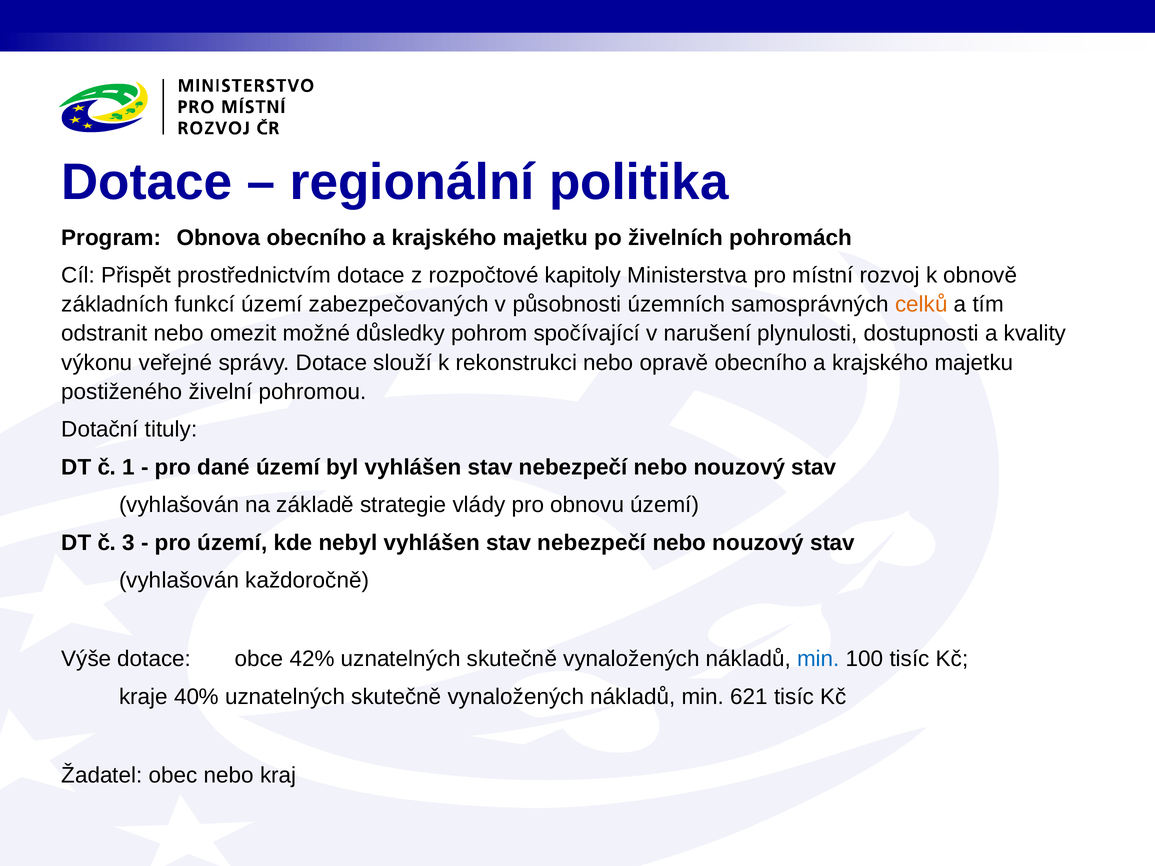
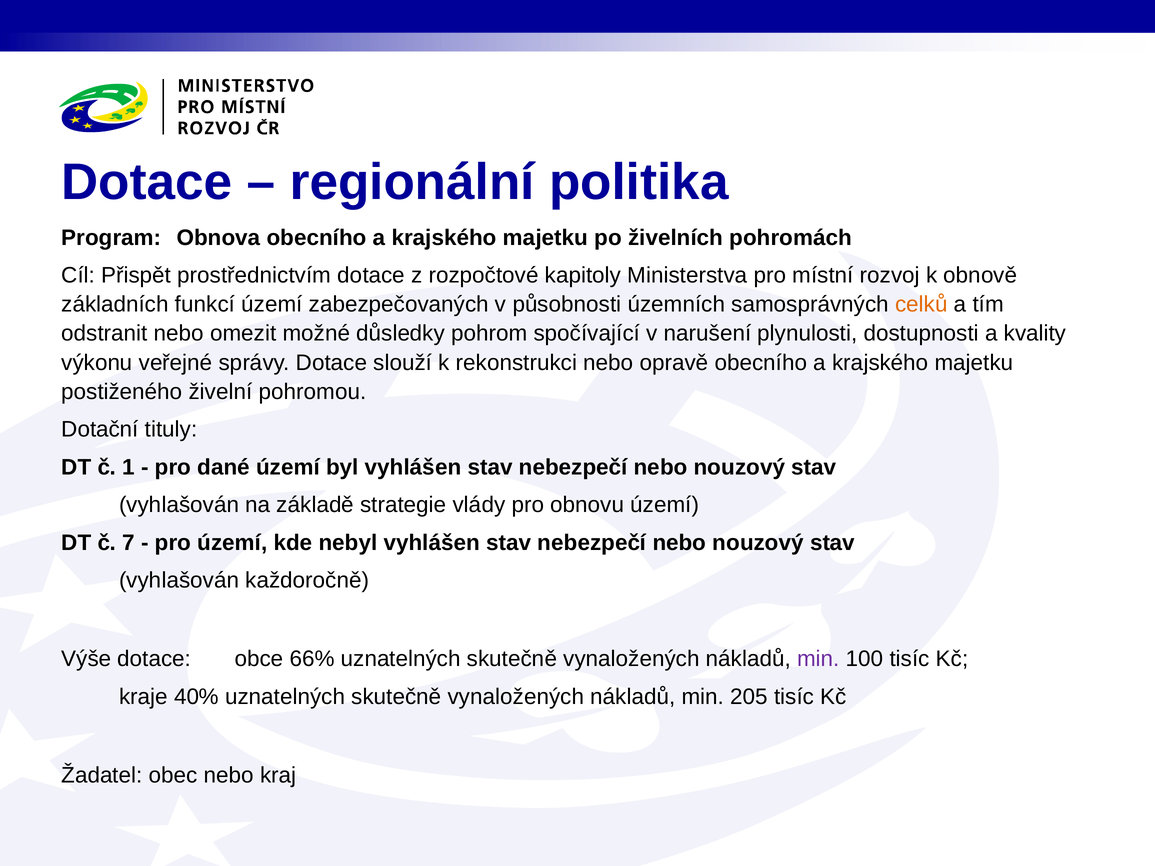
3: 3 -> 7
42%: 42% -> 66%
min at (818, 659) colour: blue -> purple
621: 621 -> 205
